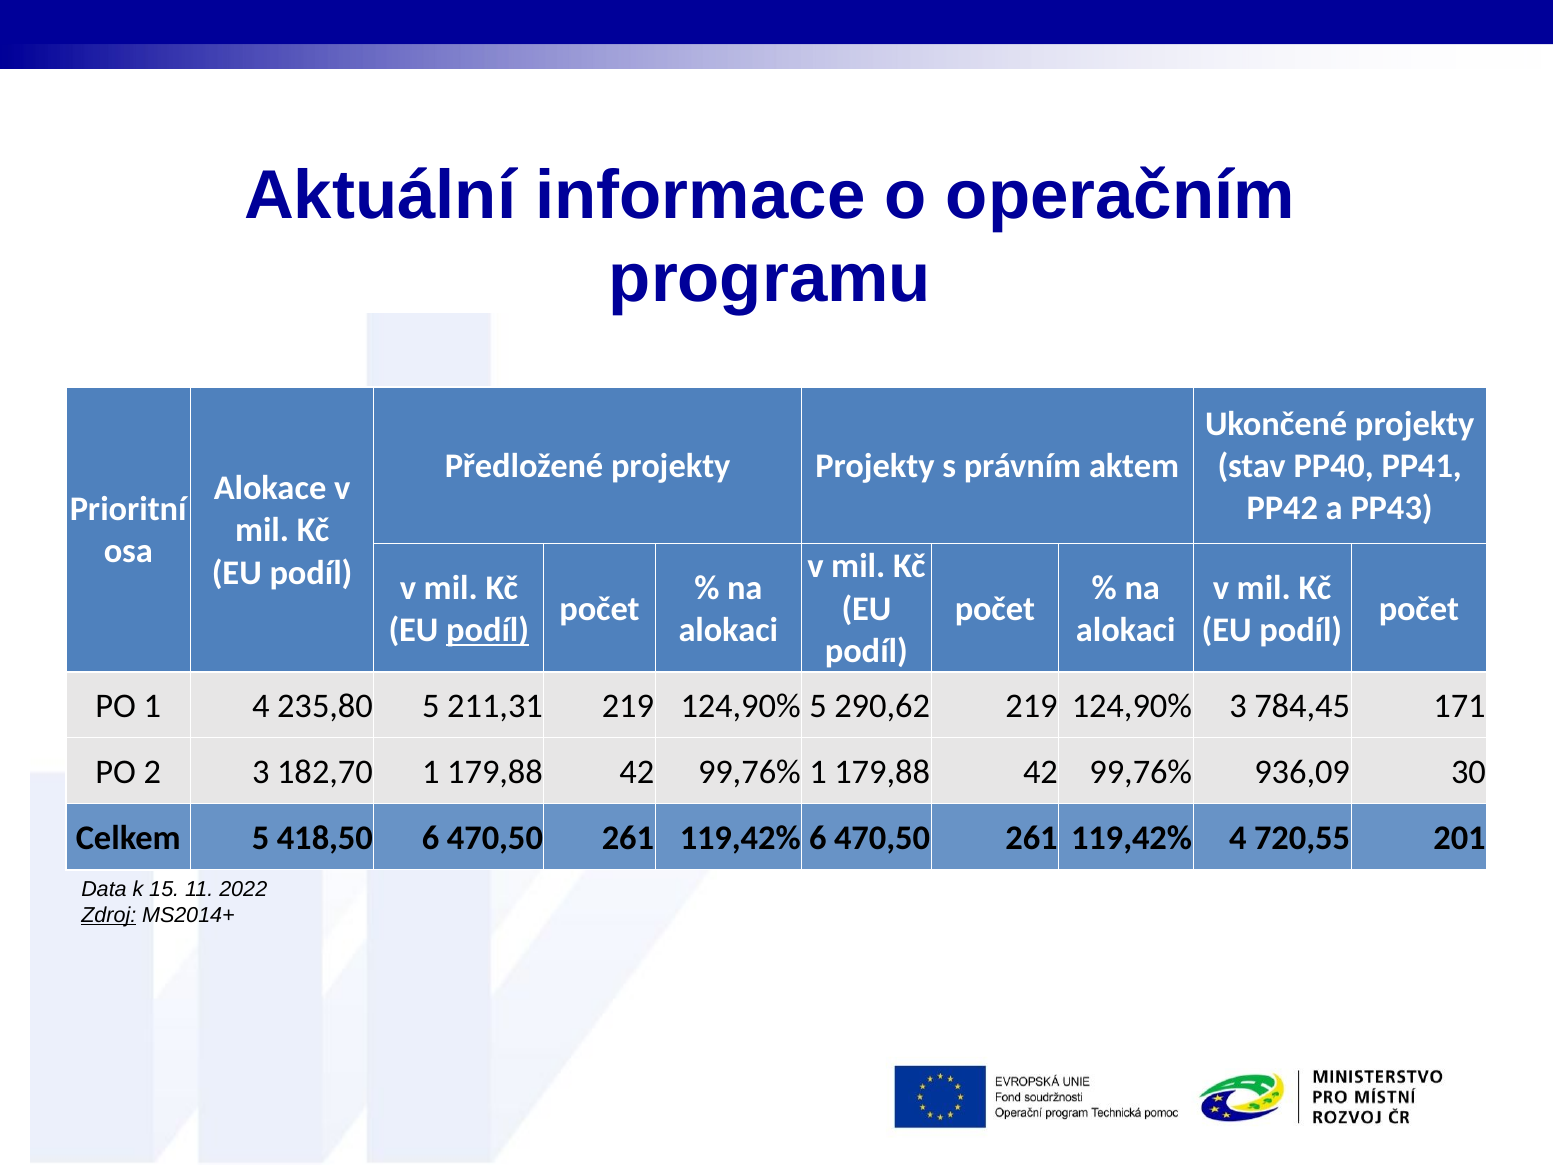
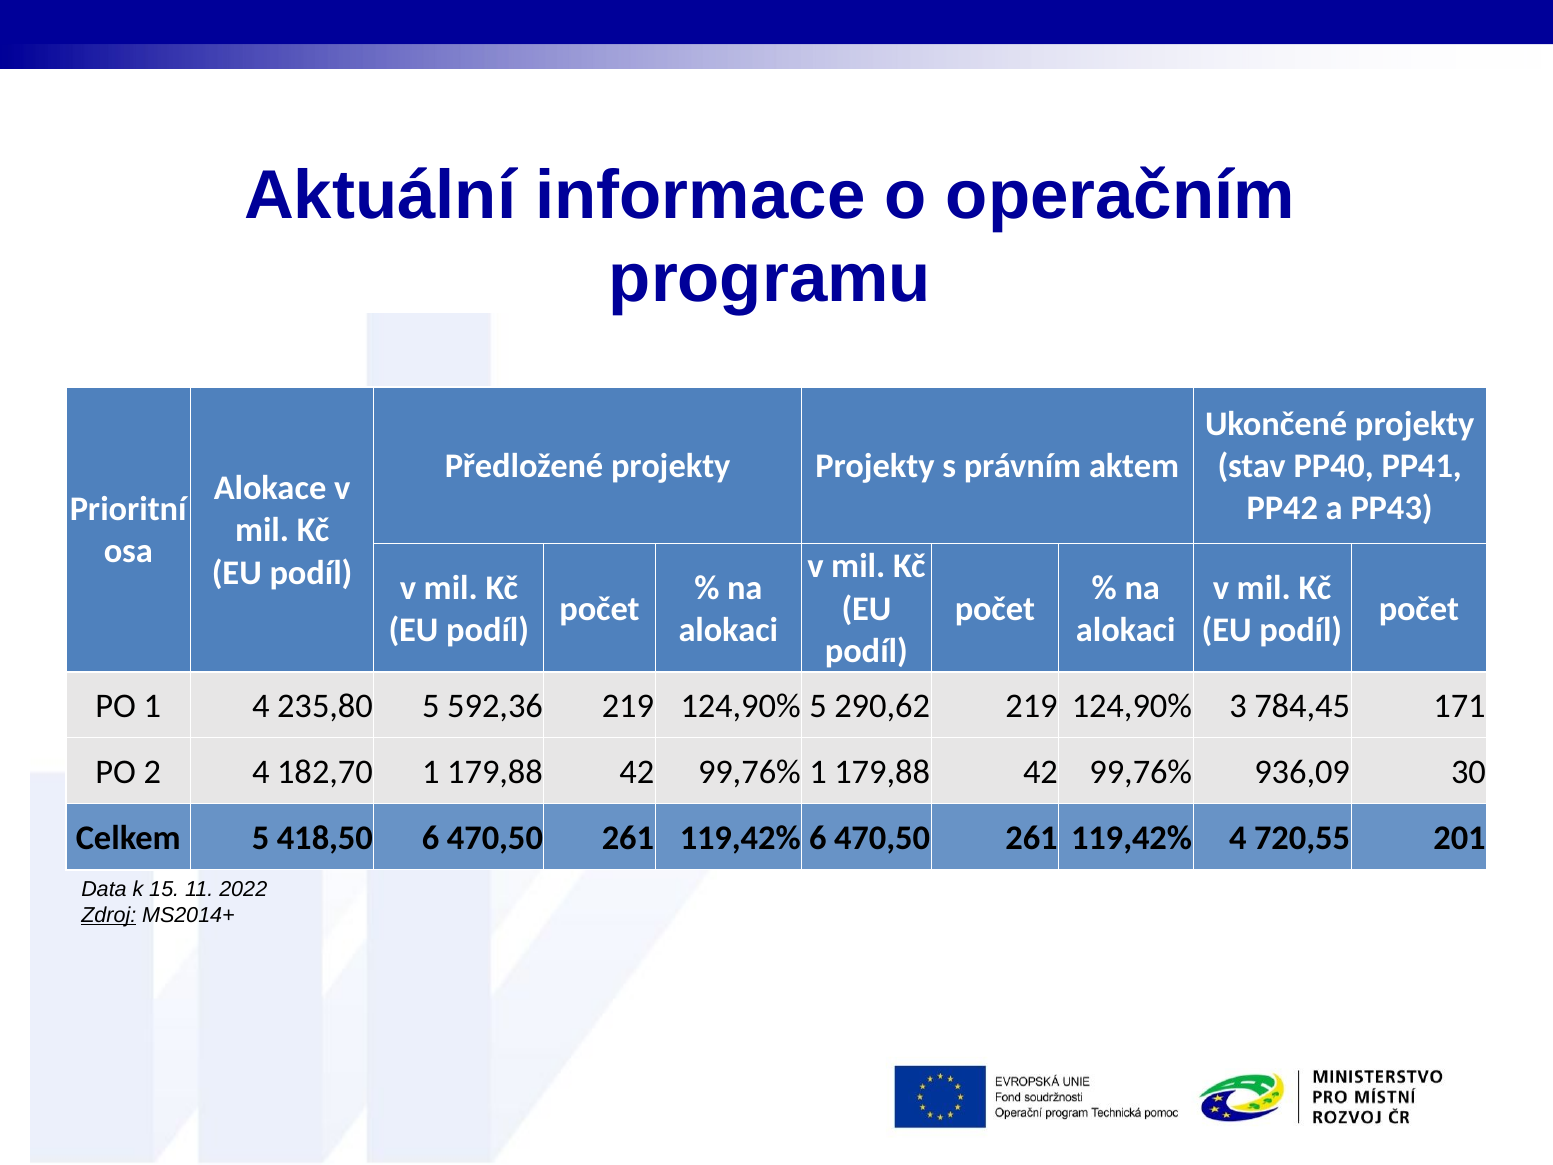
podíl at (488, 630) underline: present -> none
211,31: 211,31 -> 592,36
2 3: 3 -> 4
